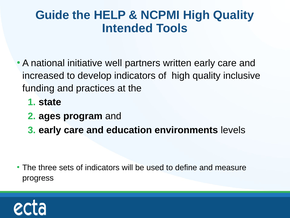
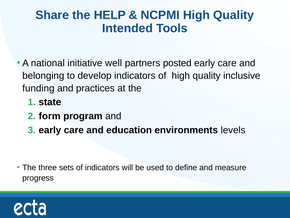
Guide: Guide -> Share
written: written -> posted
increased: increased -> belonging
ages: ages -> form
